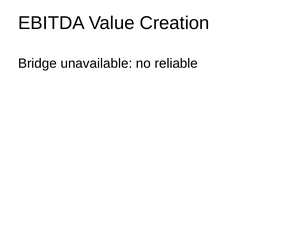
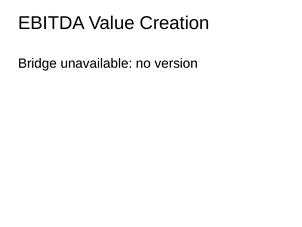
reliable: reliable -> version
